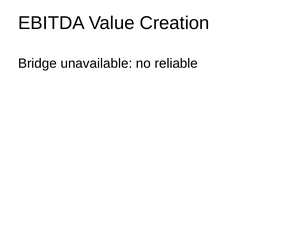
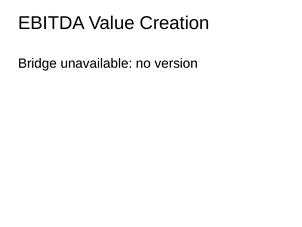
reliable: reliable -> version
